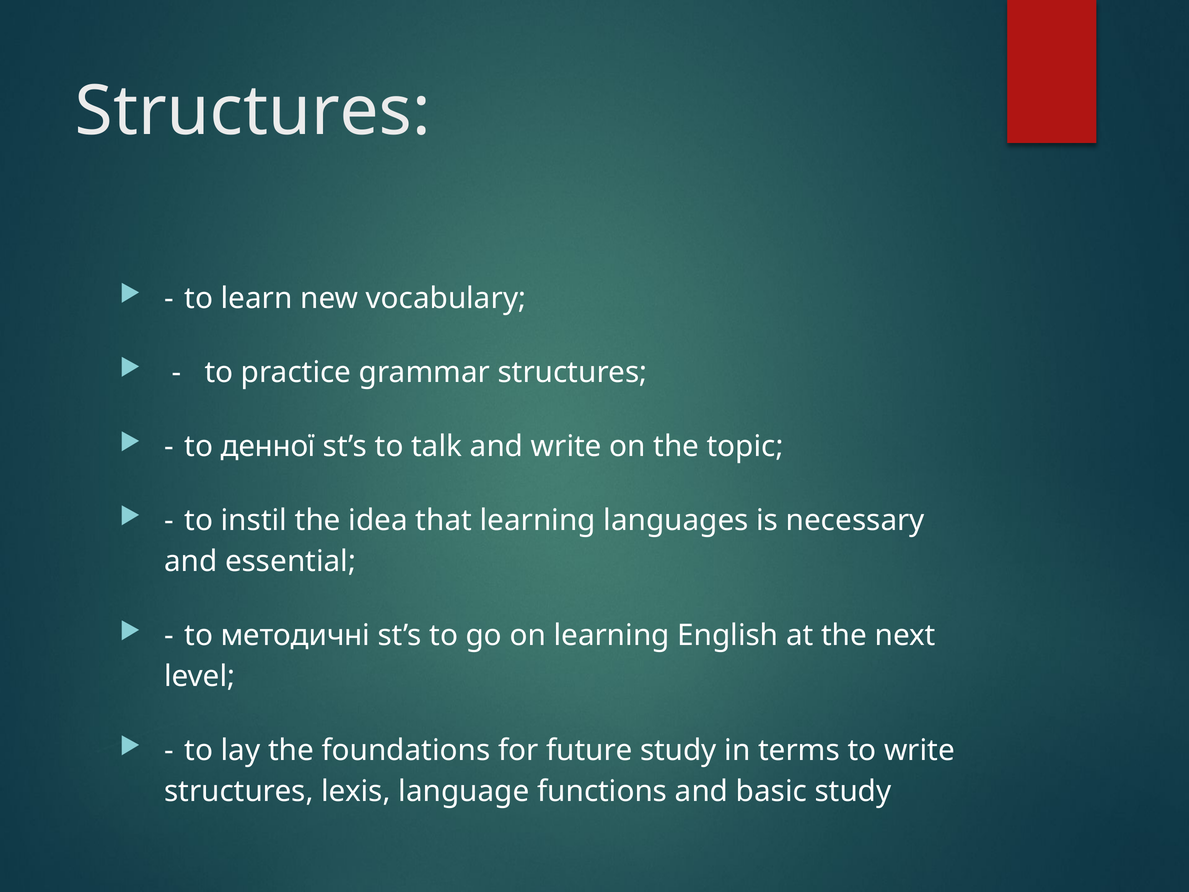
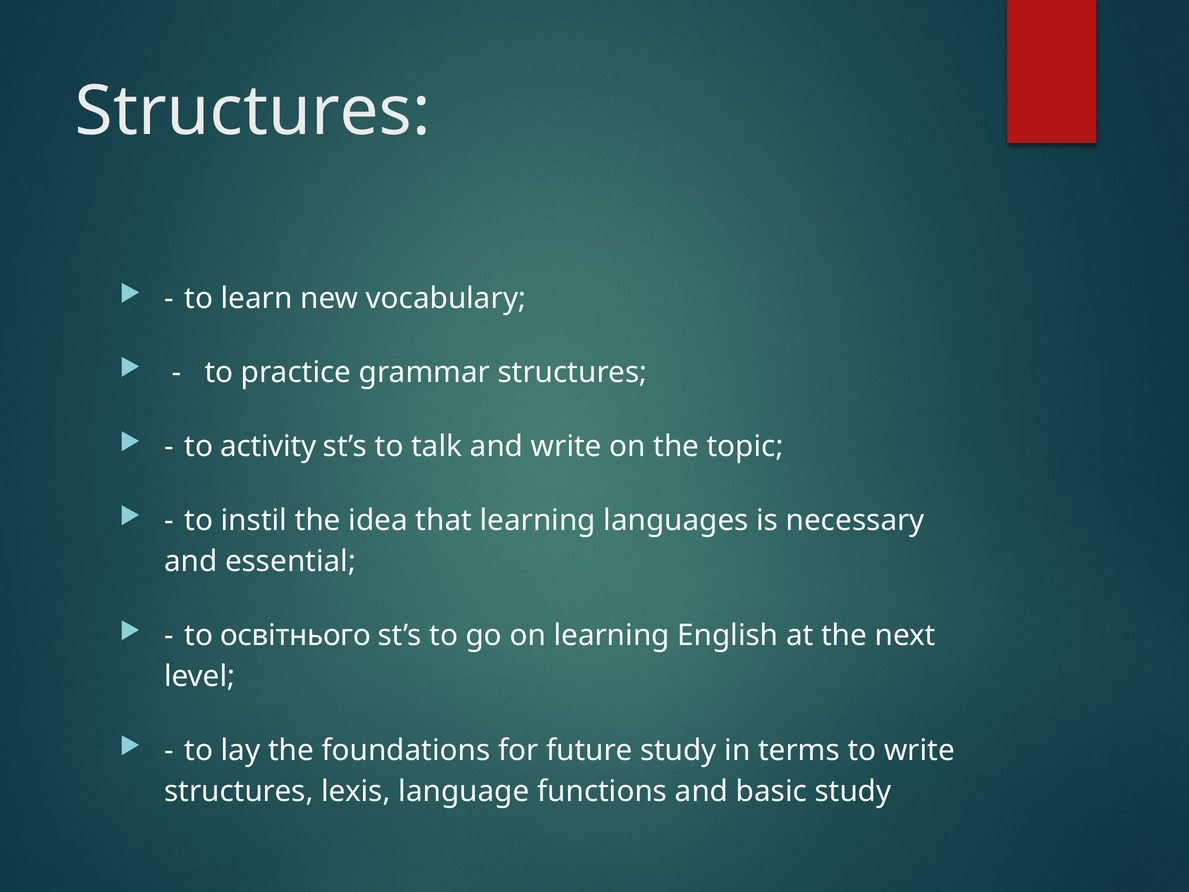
денної: денної -> activity
методичні: методичні -> освітнього
